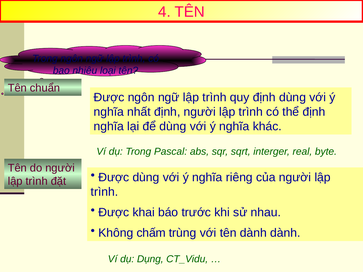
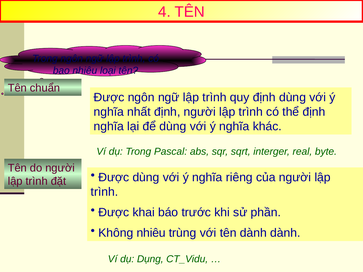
nhau: nhau -> phần
Không chấm: chấm -> nhiêu
